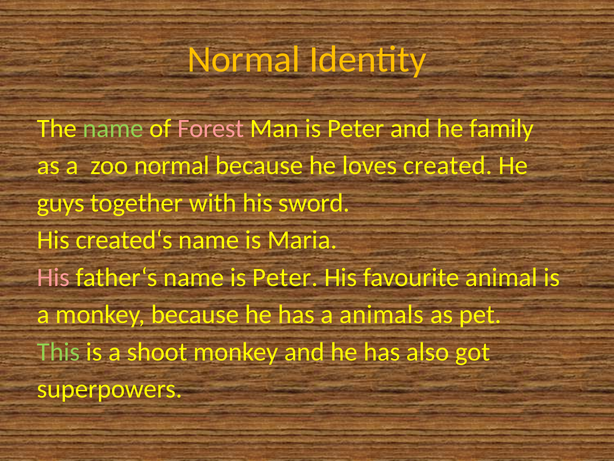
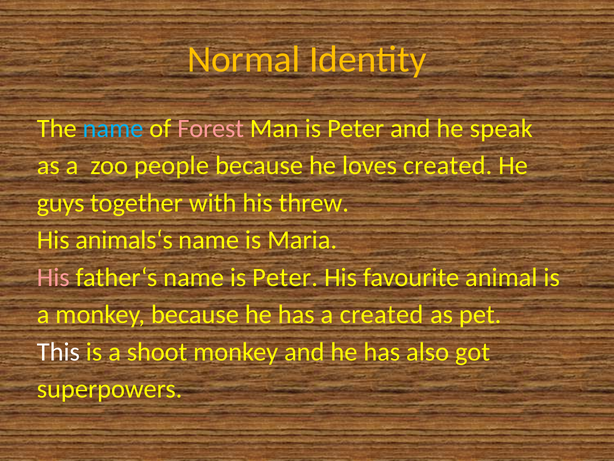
name at (113, 128) colour: light green -> light blue
family: family -> speak
zoo normal: normal -> people
sword: sword -> threw
created‘s: created‘s -> animals‘s
a animals: animals -> created
This colour: light green -> white
